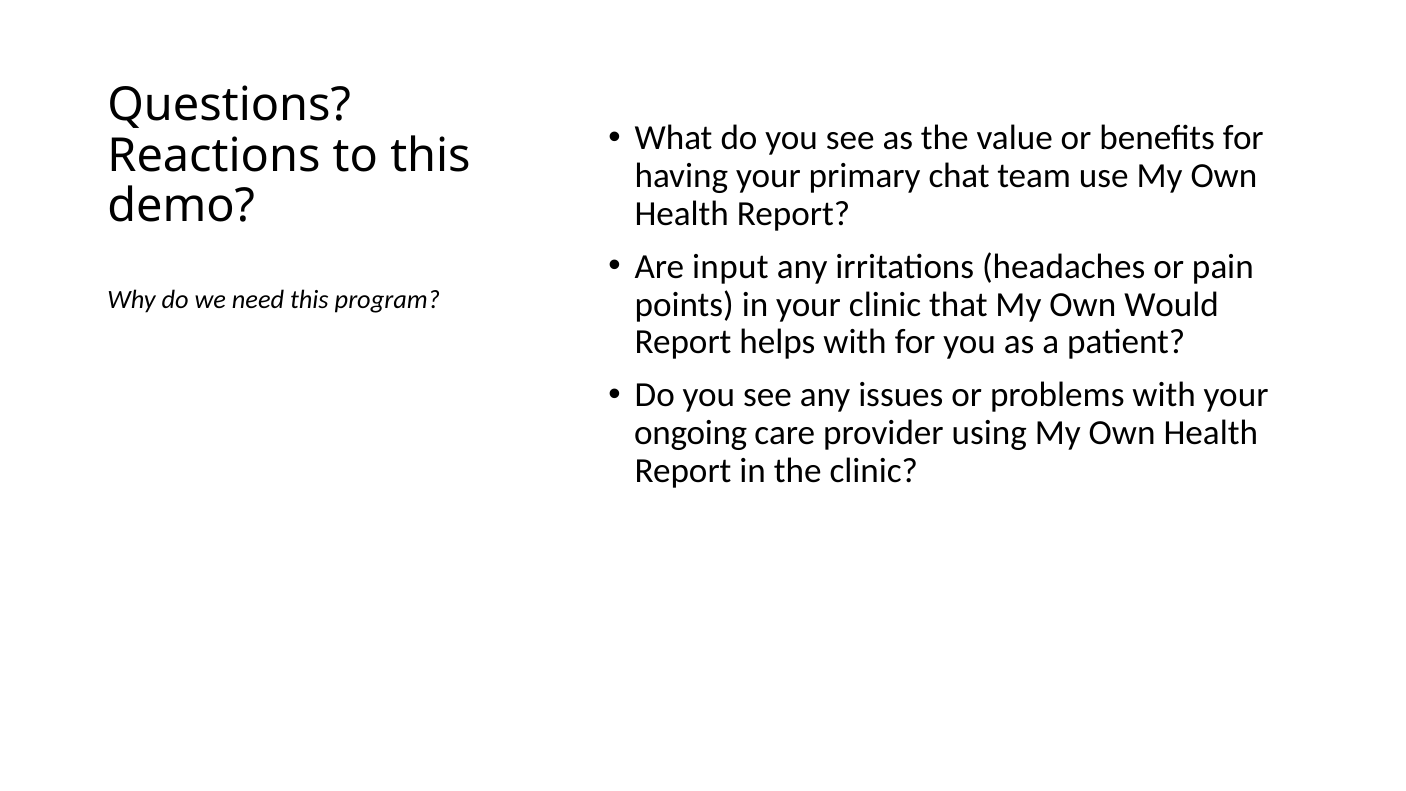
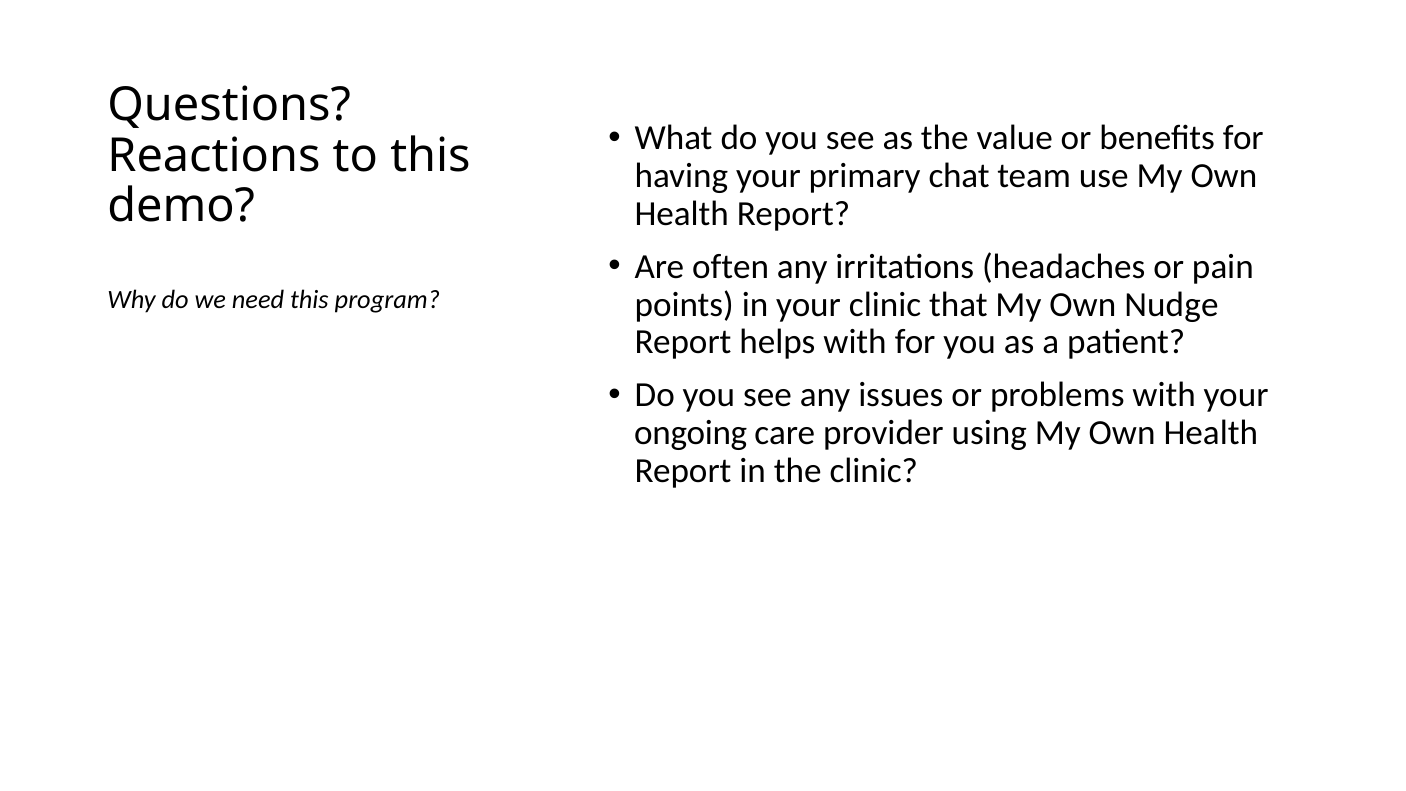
input: input -> often
Would: Would -> Nudge
